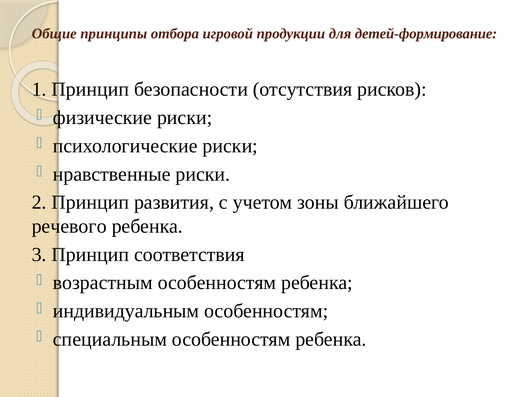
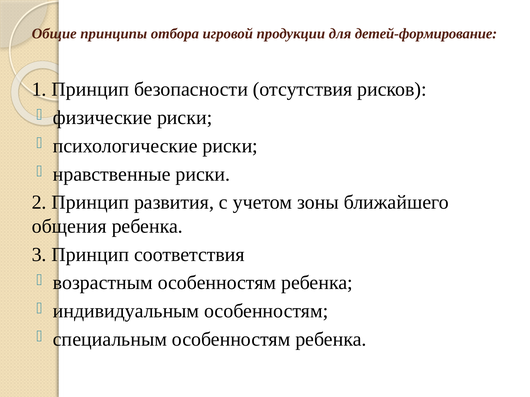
речевого: речевого -> общения
